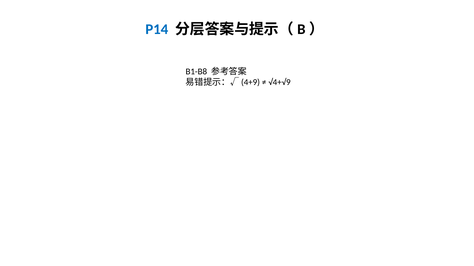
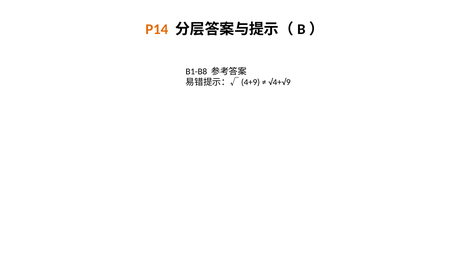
P14 colour: blue -> orange
